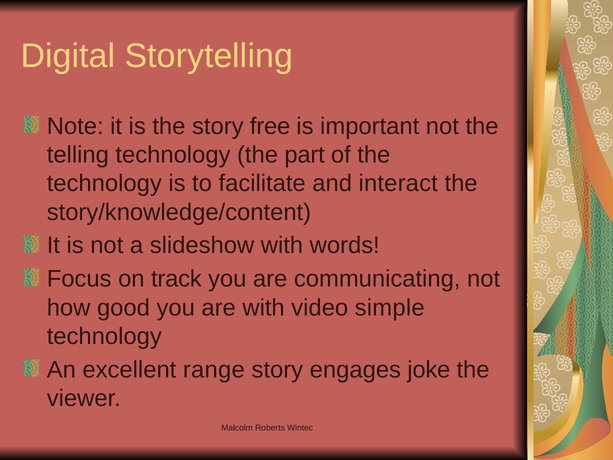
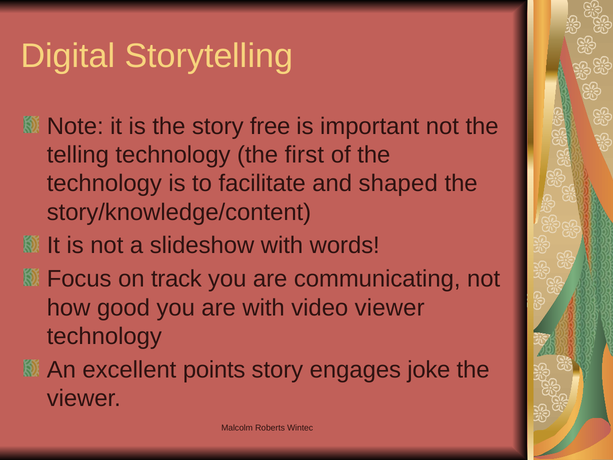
part: part -> first
interact: interact -> shaped
video simple: simple -> viewer
range: range -> points
